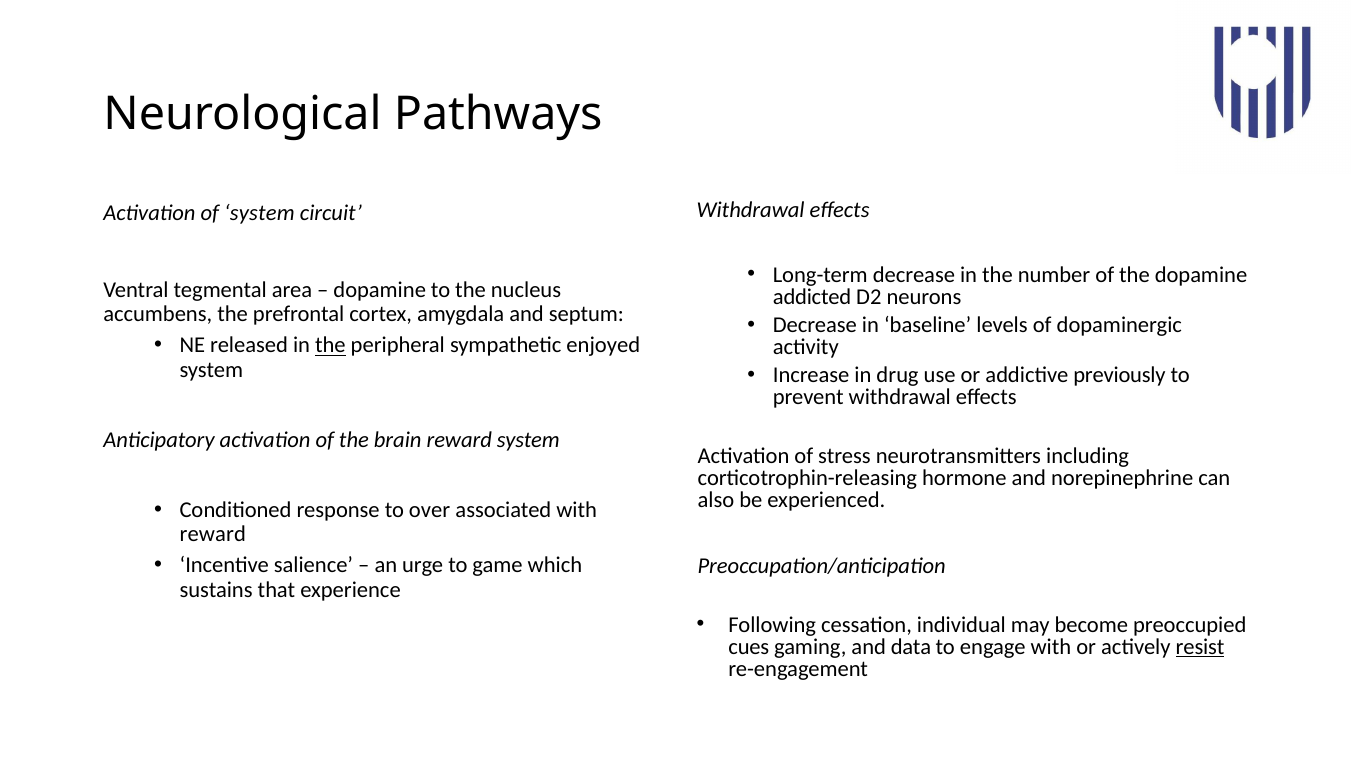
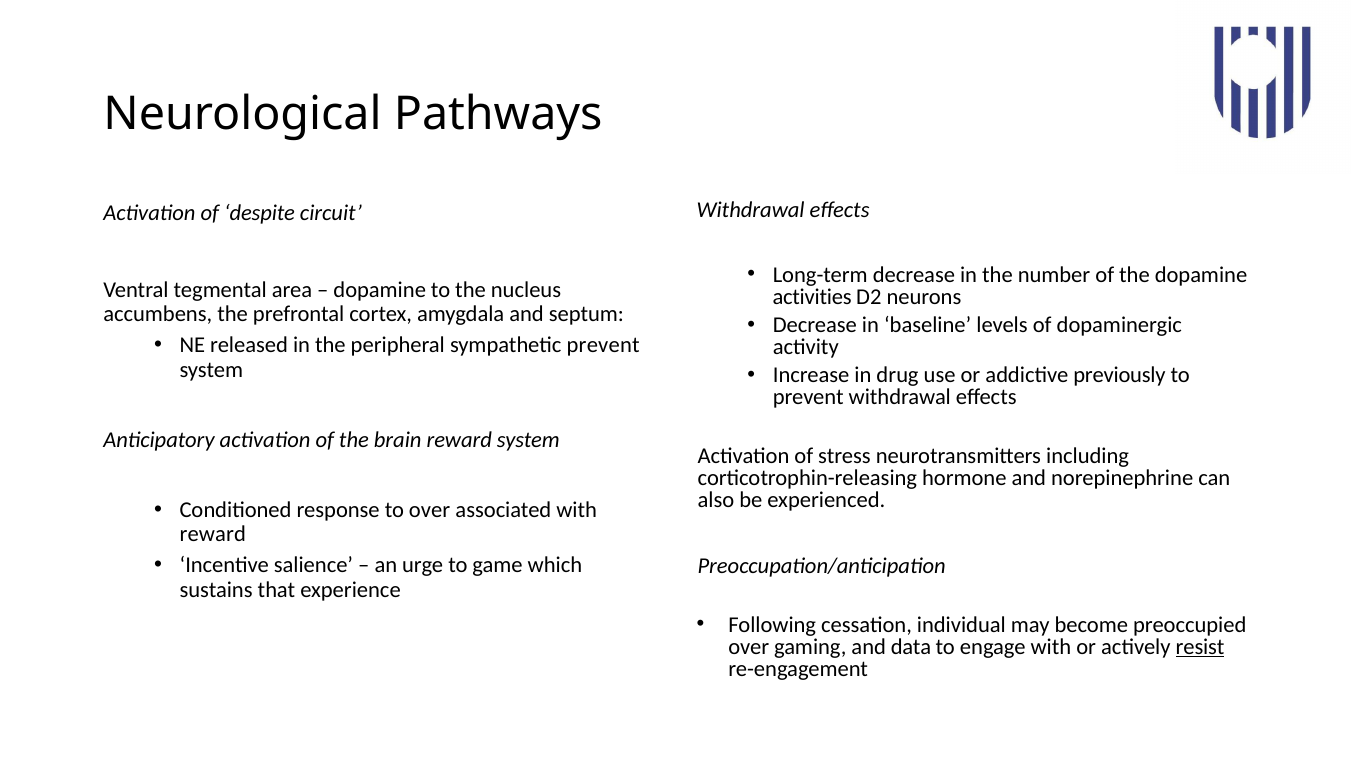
of system: system -> despite
addicted: addicted -> activities
the at (330, 345) underline: present -> none
sympathetic enjoyed: enjoyed -> prevent
cues at (749, 646): cues -> over
